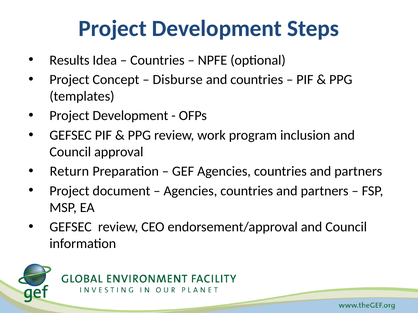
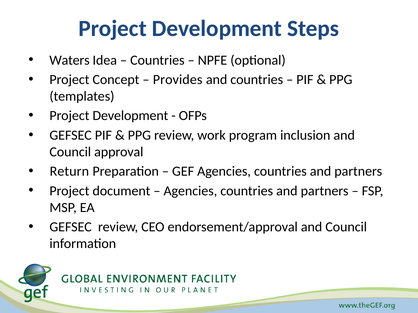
Results: Results -> Waters
Disburse: Disburse -> Provides
